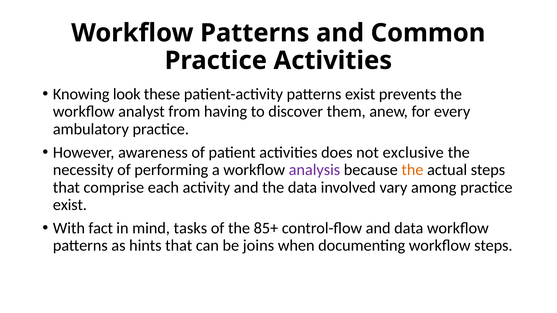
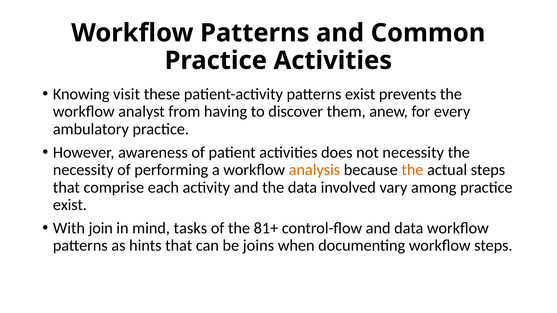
look: look -> visit
not exclusive: exclusive -> necessity
analysis colour: purple -> orange
fact: fact -> join
85+: 85+ -> 81+
